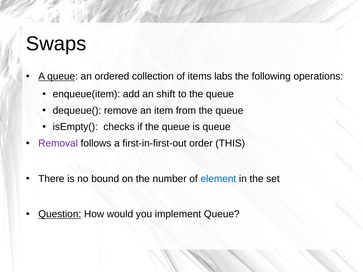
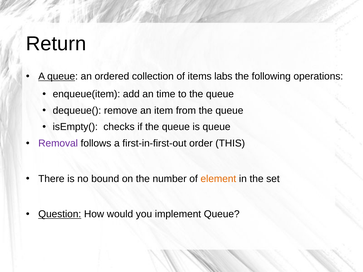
Swaps: Swaps -> Return
shift: shift -> time
element colour: blue -> orange
